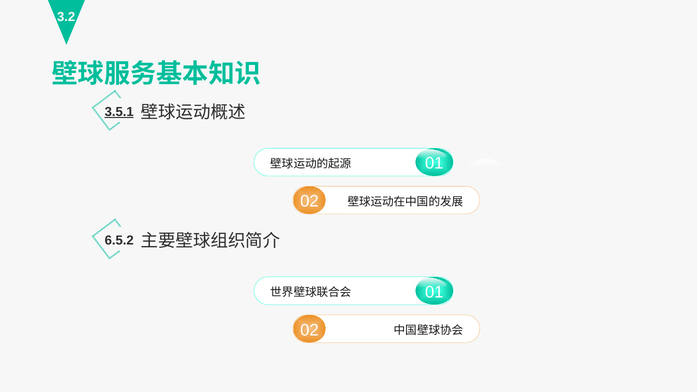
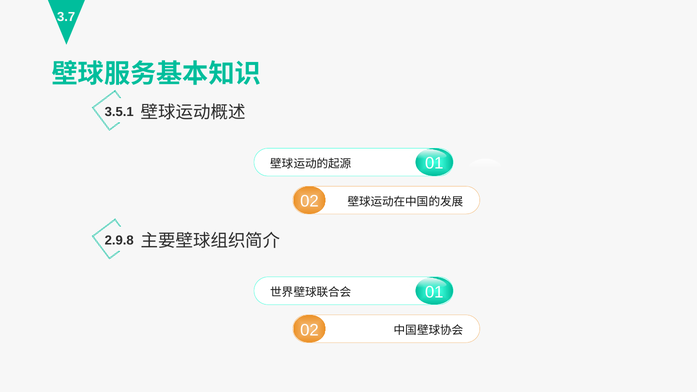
3.2: 3.2 -> 3.7
3.5.1 underline: present -> none
6.5.2: 6.5.2 -> 2.9.8
